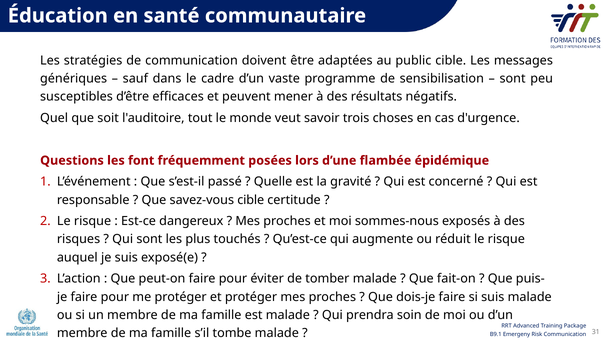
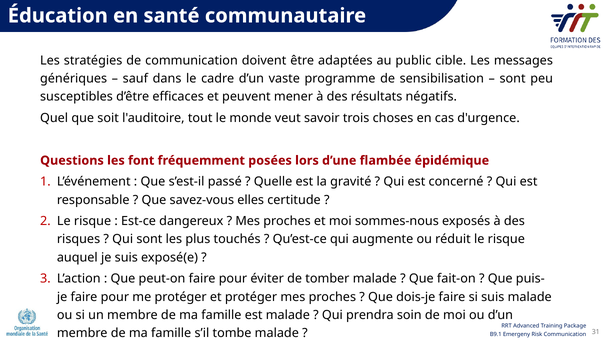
savez-vous cible: cible -> elles
